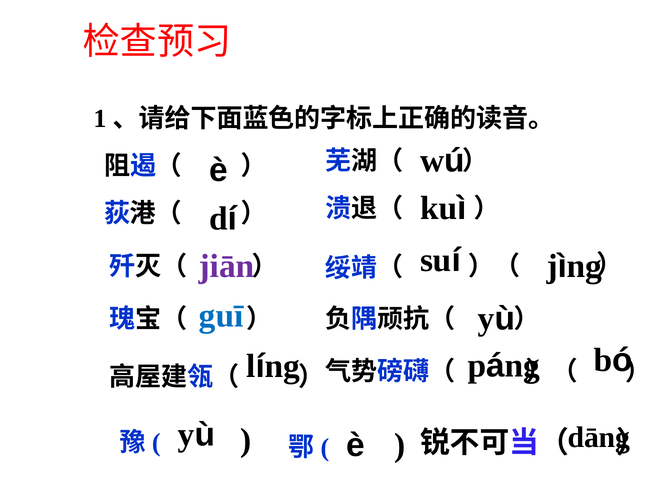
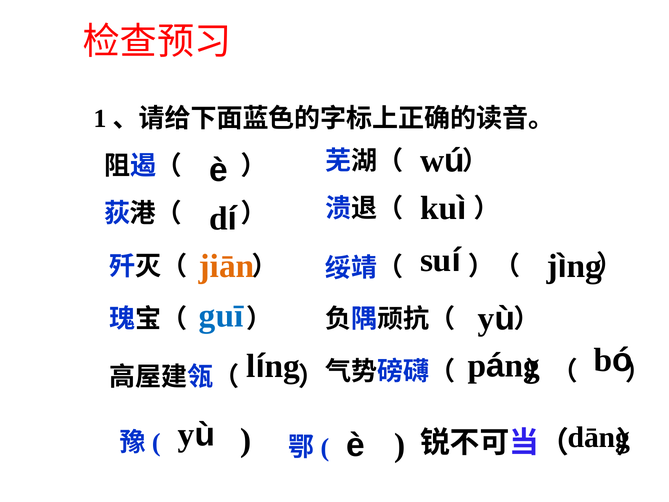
jiān colour: purple -> orange
